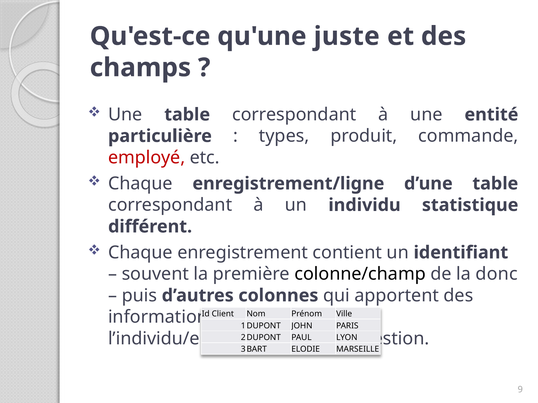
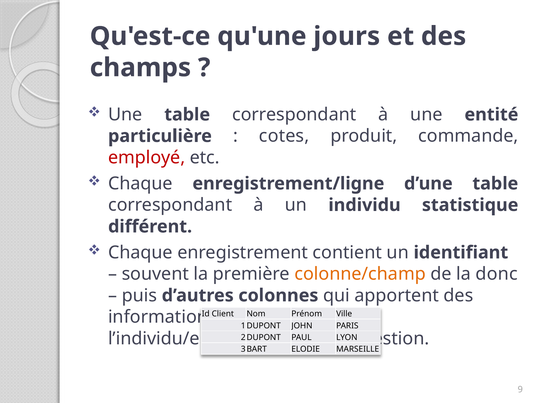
juste: juste -> jours
types: types -> cotes
colonne/champ colour: black -> orange
